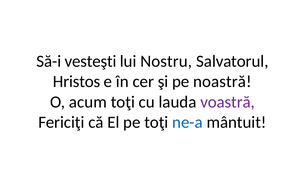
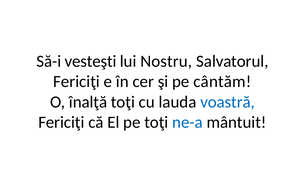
Hristos at (77, 81): Hristos -> Fericiţi
noastră: noastră -> cântăm
acum: acum -> înalţă
voastră colour: purple -> blue
